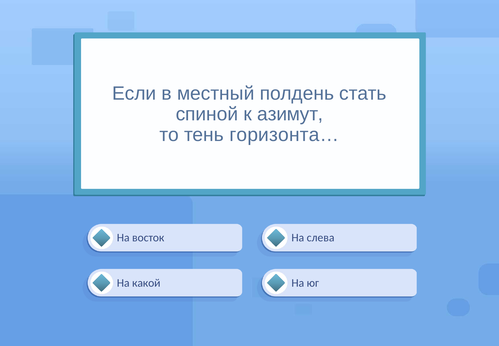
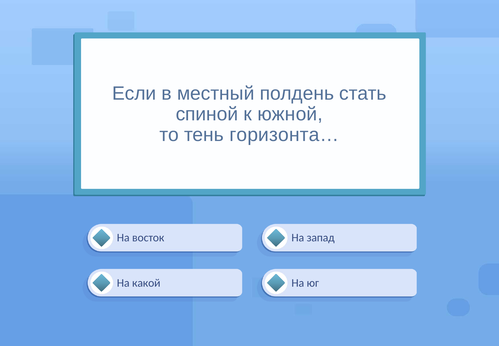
азимут: азимут -> южной
слева: слева -> запад
